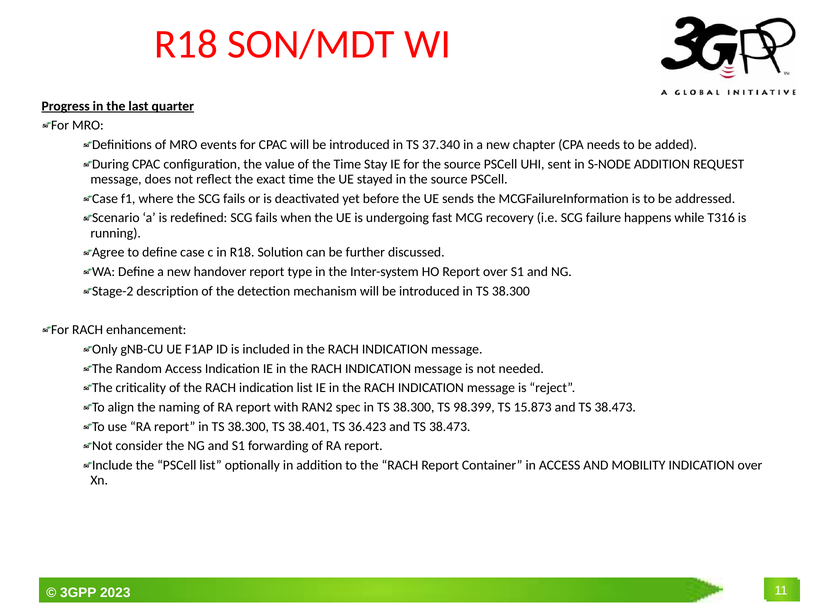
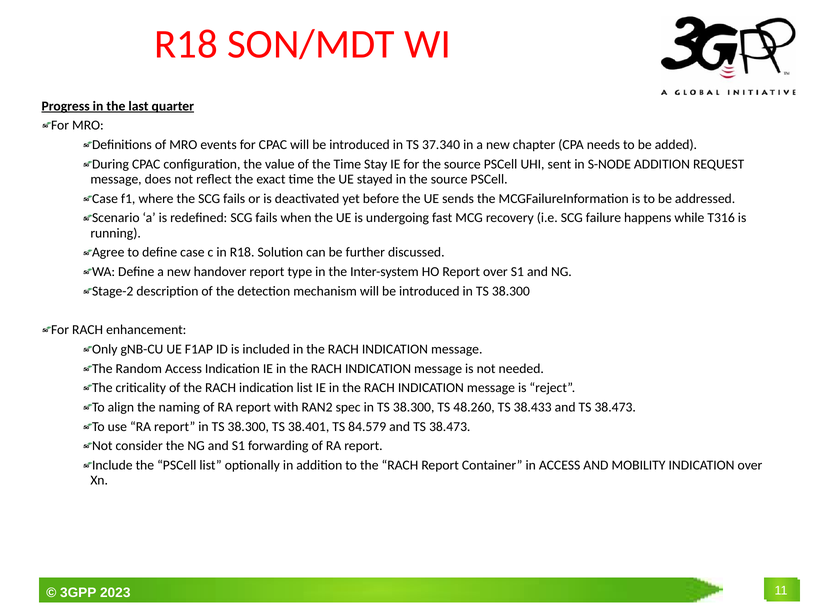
98.399: 98.399 -> 48.260
15.873: 15.873 -> 38.433
36.423: 36.423 -> 84.579
